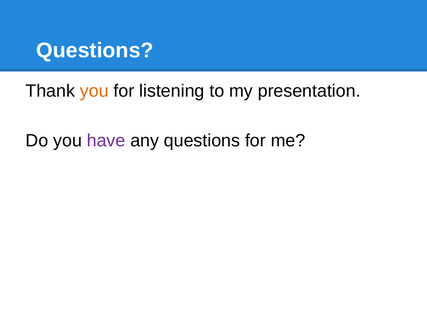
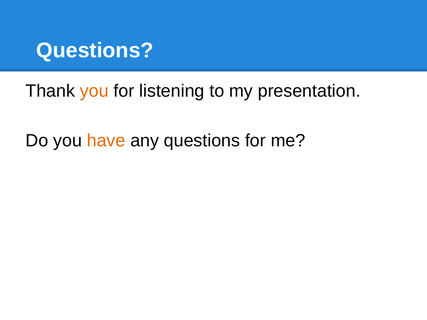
have colour: purple -> orange
